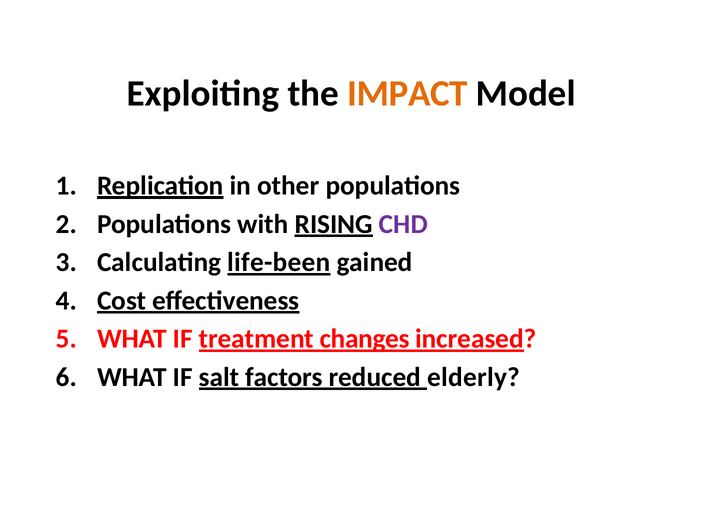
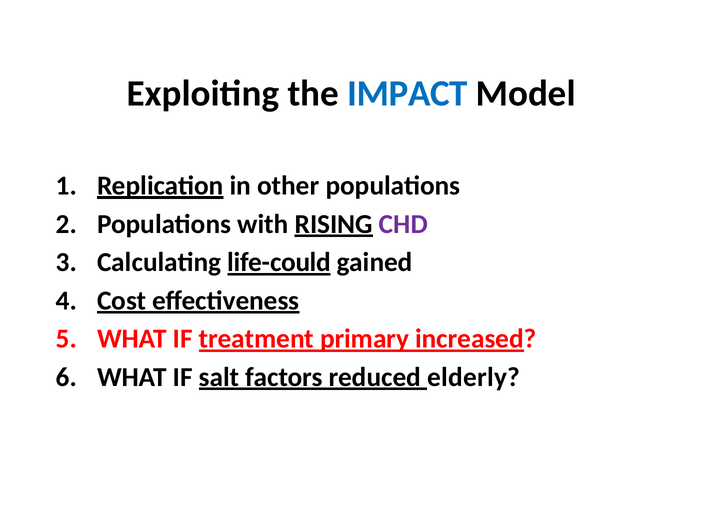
IMPACT colour: orange -> blue
life-been: life-been -> life-could
changes: changes -> primary
